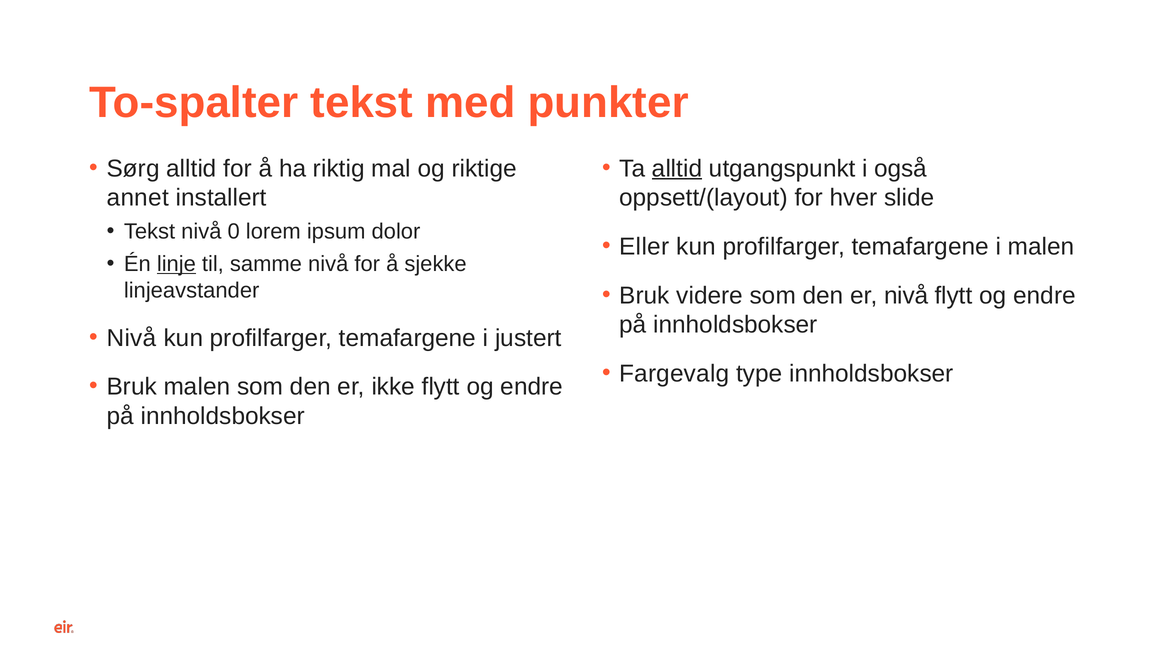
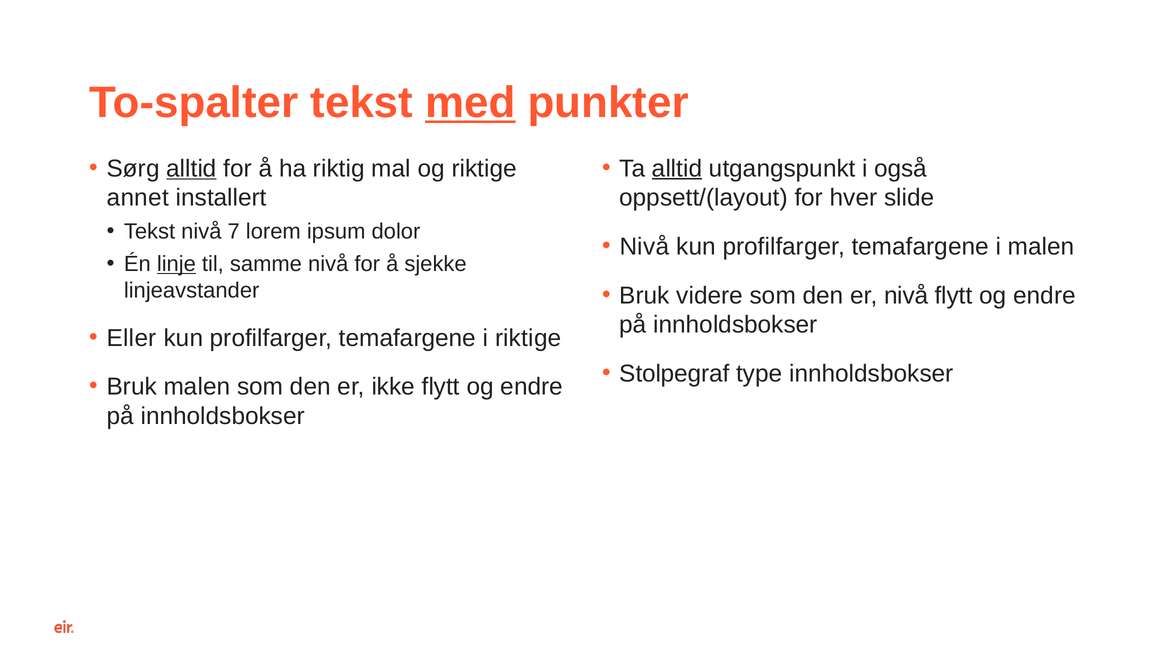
med underline: none -> present
alltid at (191, 169) underline: none -> present
0: 0 -> 7
Eller at (644, 247): Eller -> Nivå
Nivå at (132, 338): Nivå -> Eller
i justert: justert -> riktige
Fargevalg: Fargevalg -> Stolpegraf
